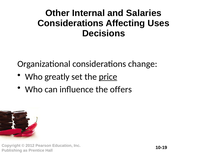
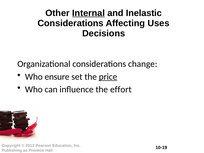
Internal underline: none -> present
Salaries: Salaries -> Inelastic
greatly: greatly -> ensure
offers: offers -> effort
